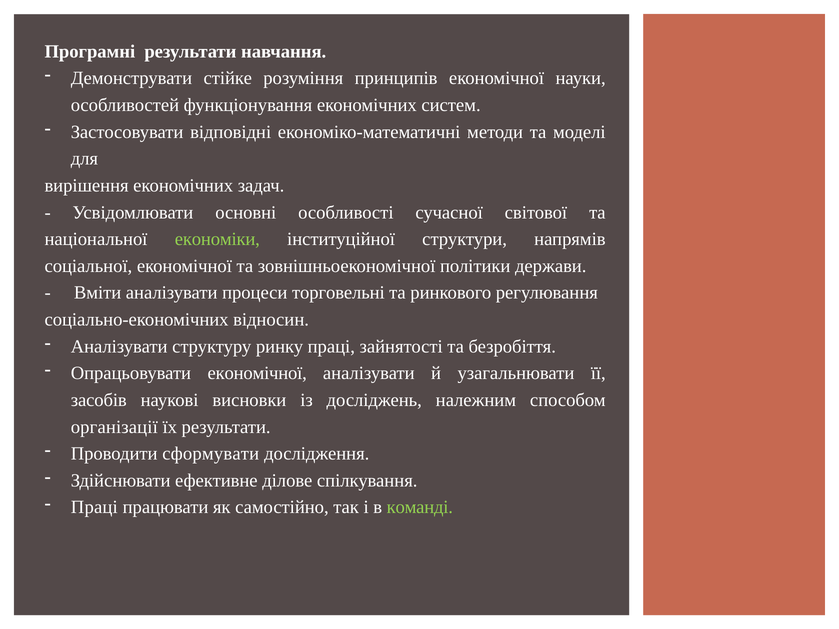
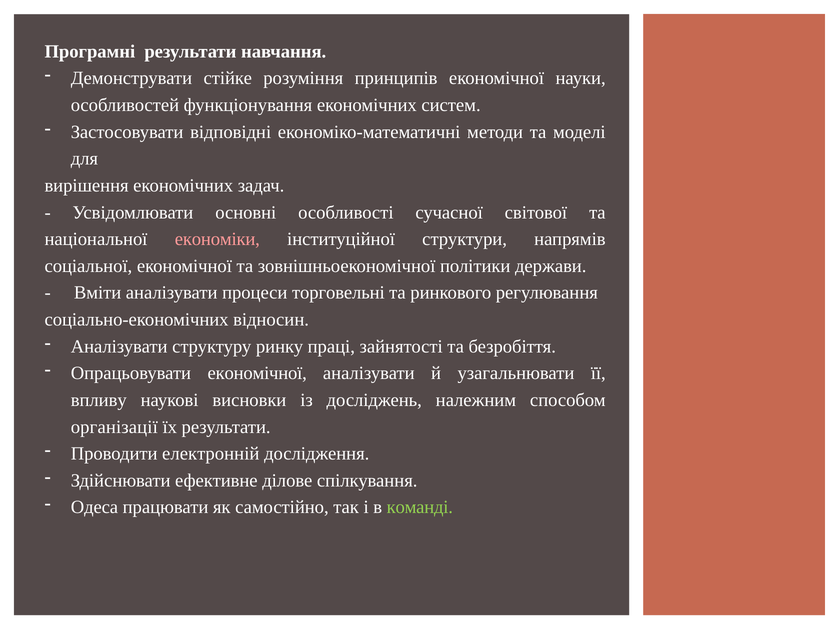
економіки colour: light green -> pink
засобів: засобів -> впливу
сформувати: сформувати -> електронній
Праці at (94, 508): Праці -> Одеса
